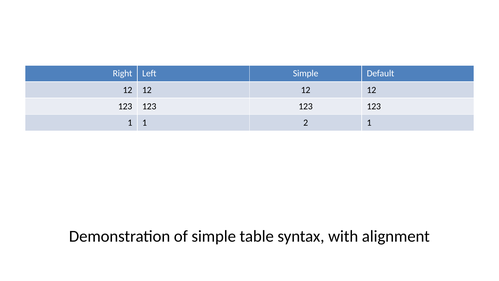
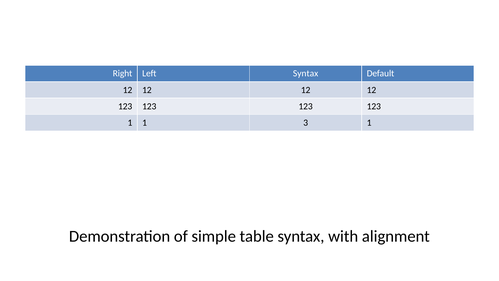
Left Simple: Simple -> Syntax
2: 2 -> 3
